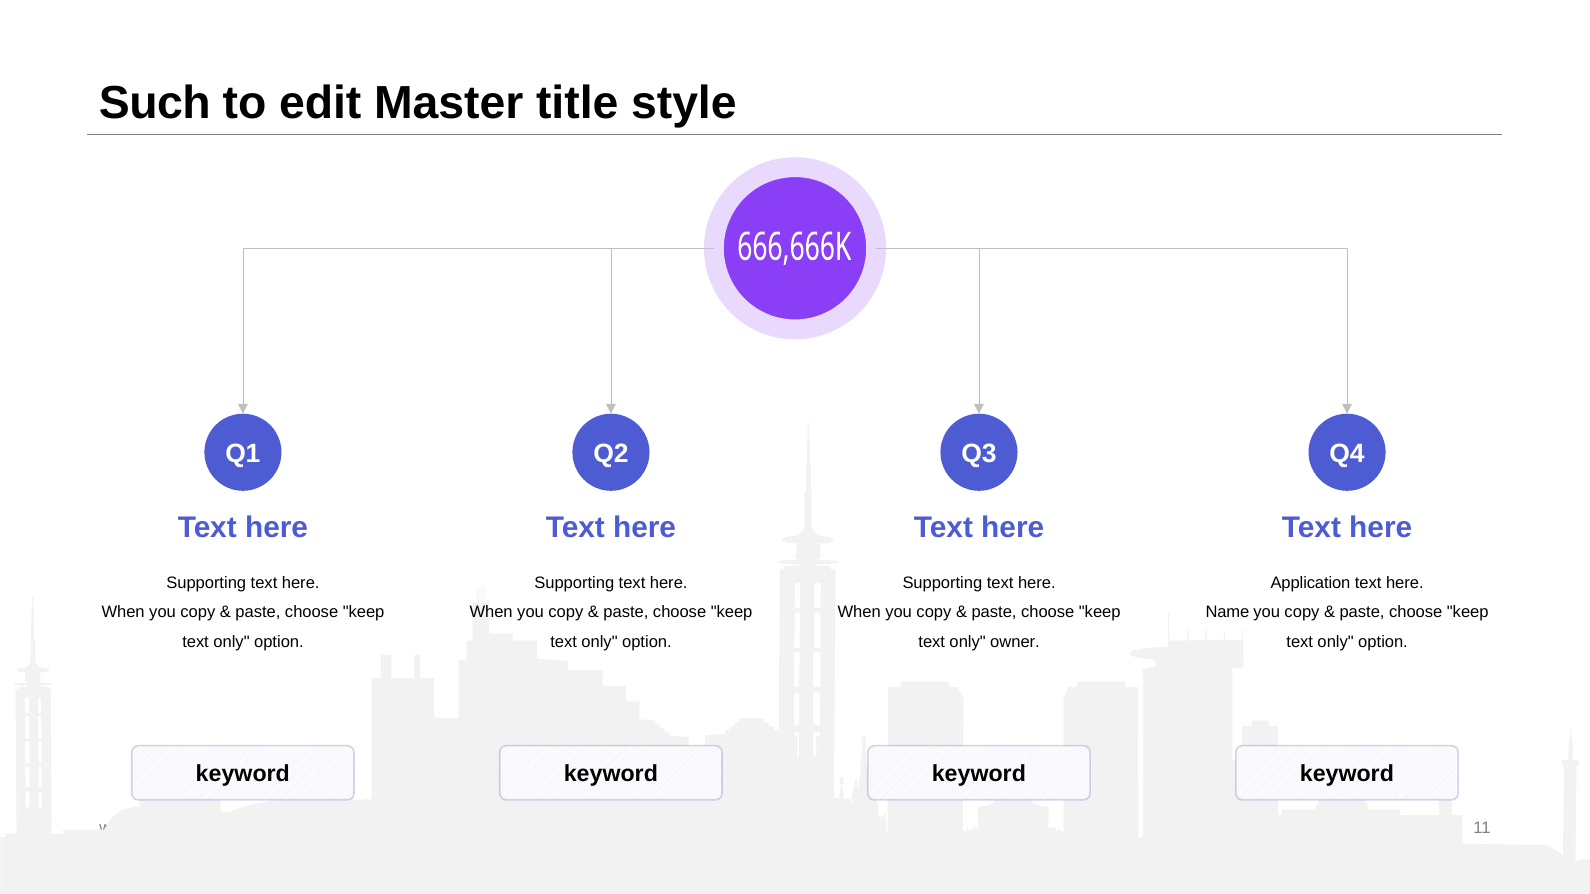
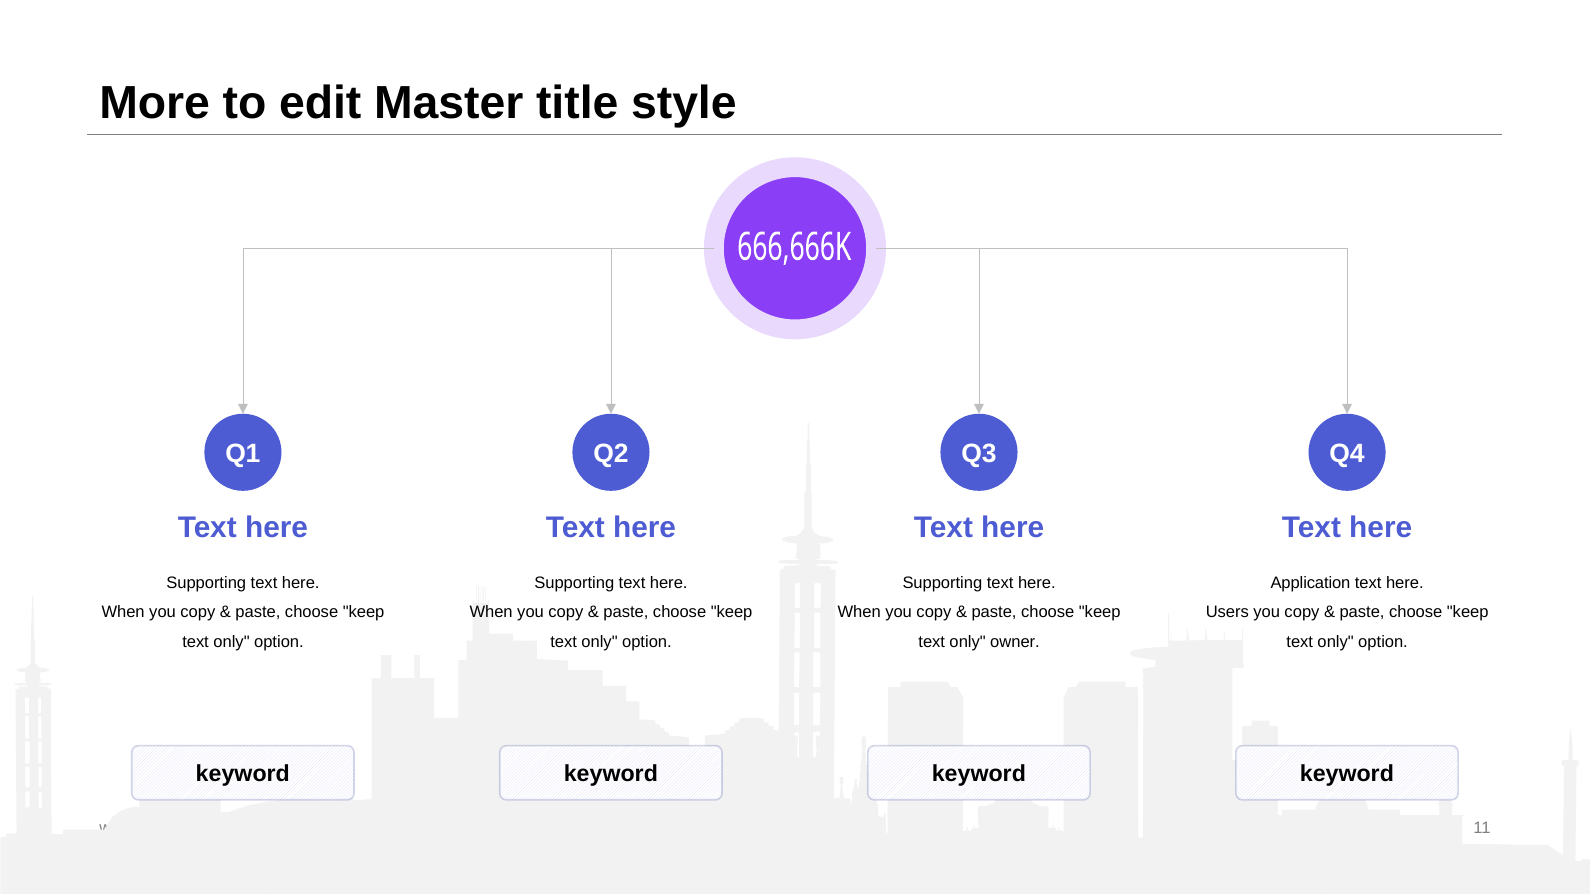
Such: Such -> More
Name: Name -> Users
